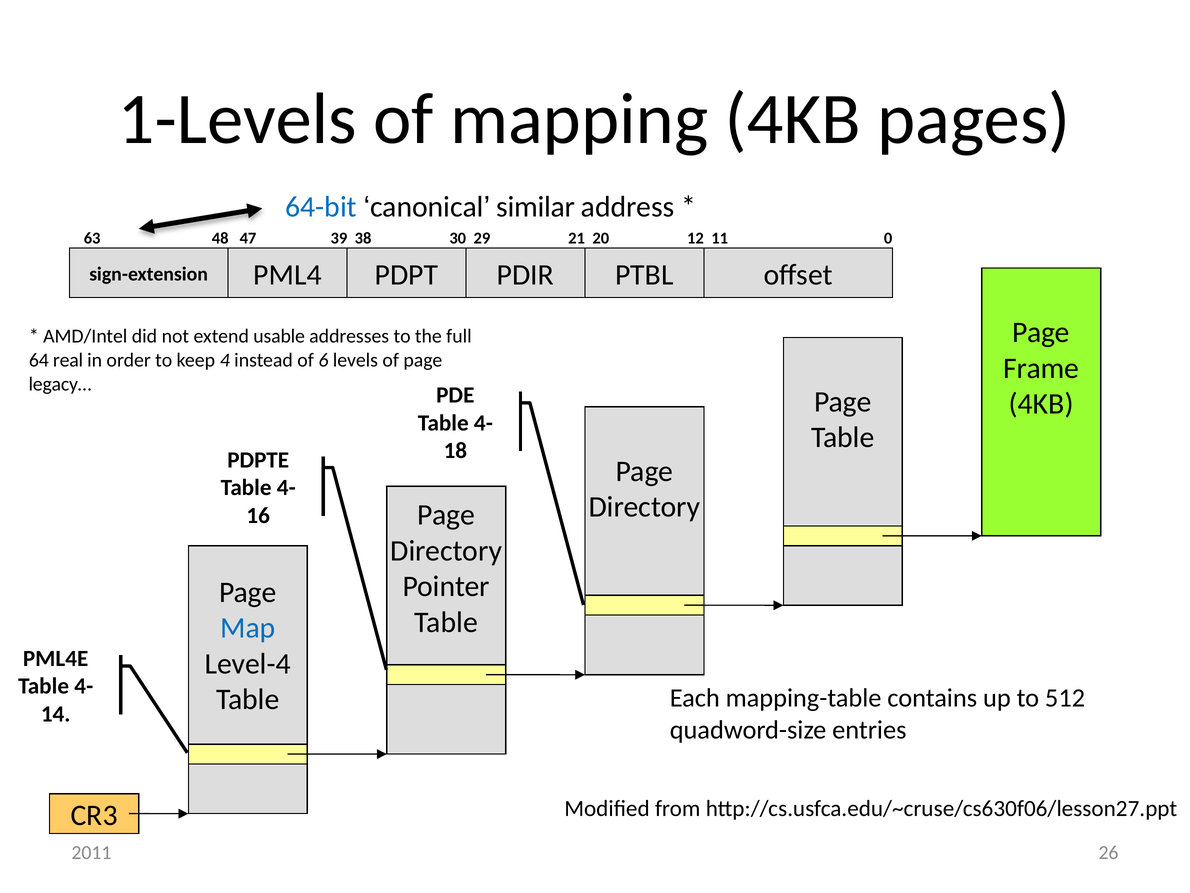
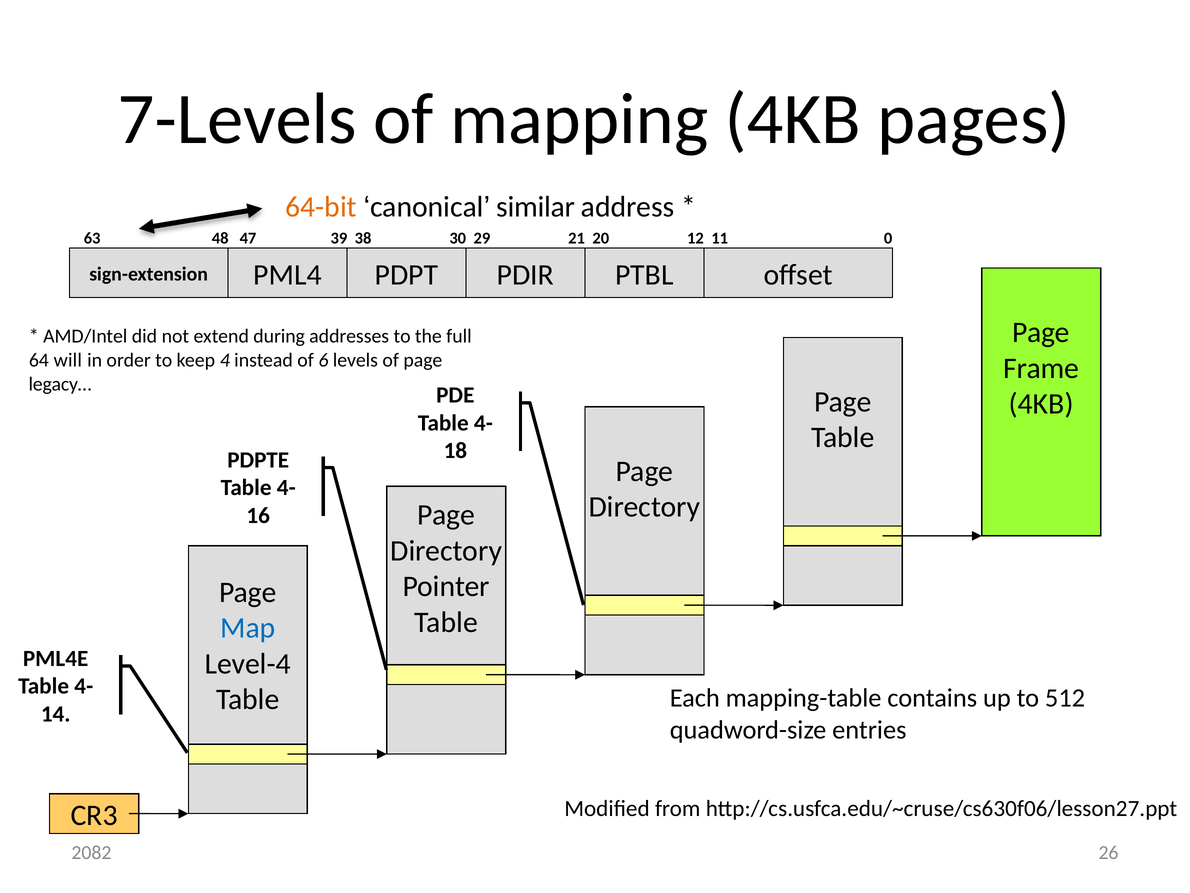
1-Levels: 1-Levels -> 7-Levels
64-bit colour: blue -> orange
usable: usable -> during
real: real -> will
2011: 2011 -> 2082
